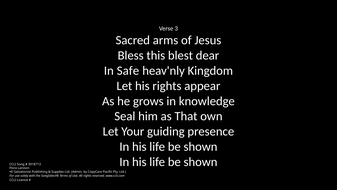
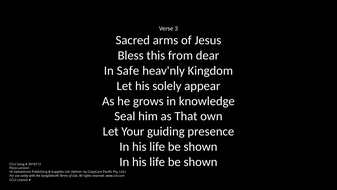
blest: blest -> from
his rights: rights -> solely
